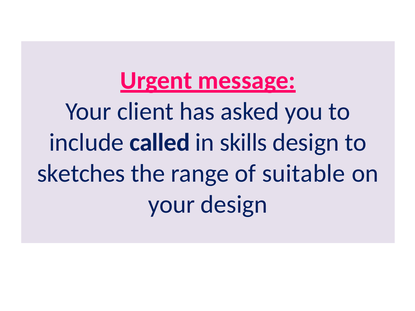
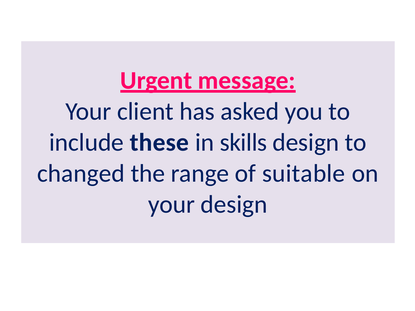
called: called -> these
sketches: sketches -> changed
